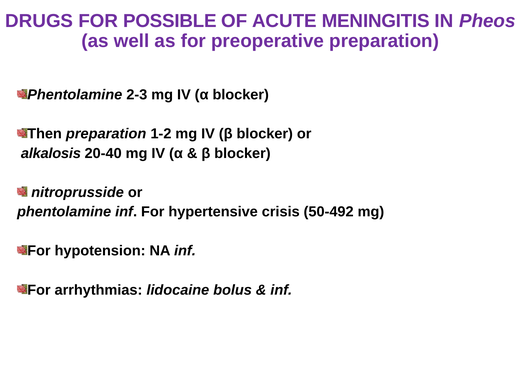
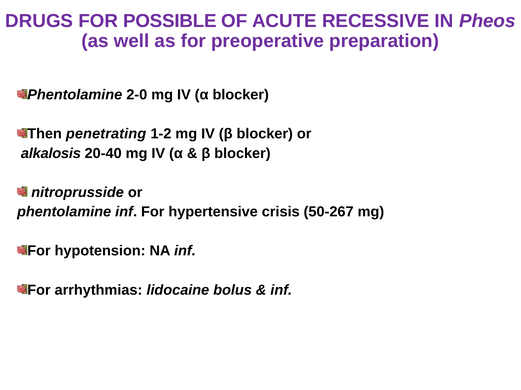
MENINGITIS: MENINGITIS -> RECESSIVE
2-3: 2-3 -> 2-0
Then preparation: preparation -> penetrating
50-492: 50-492 -> 50-267
